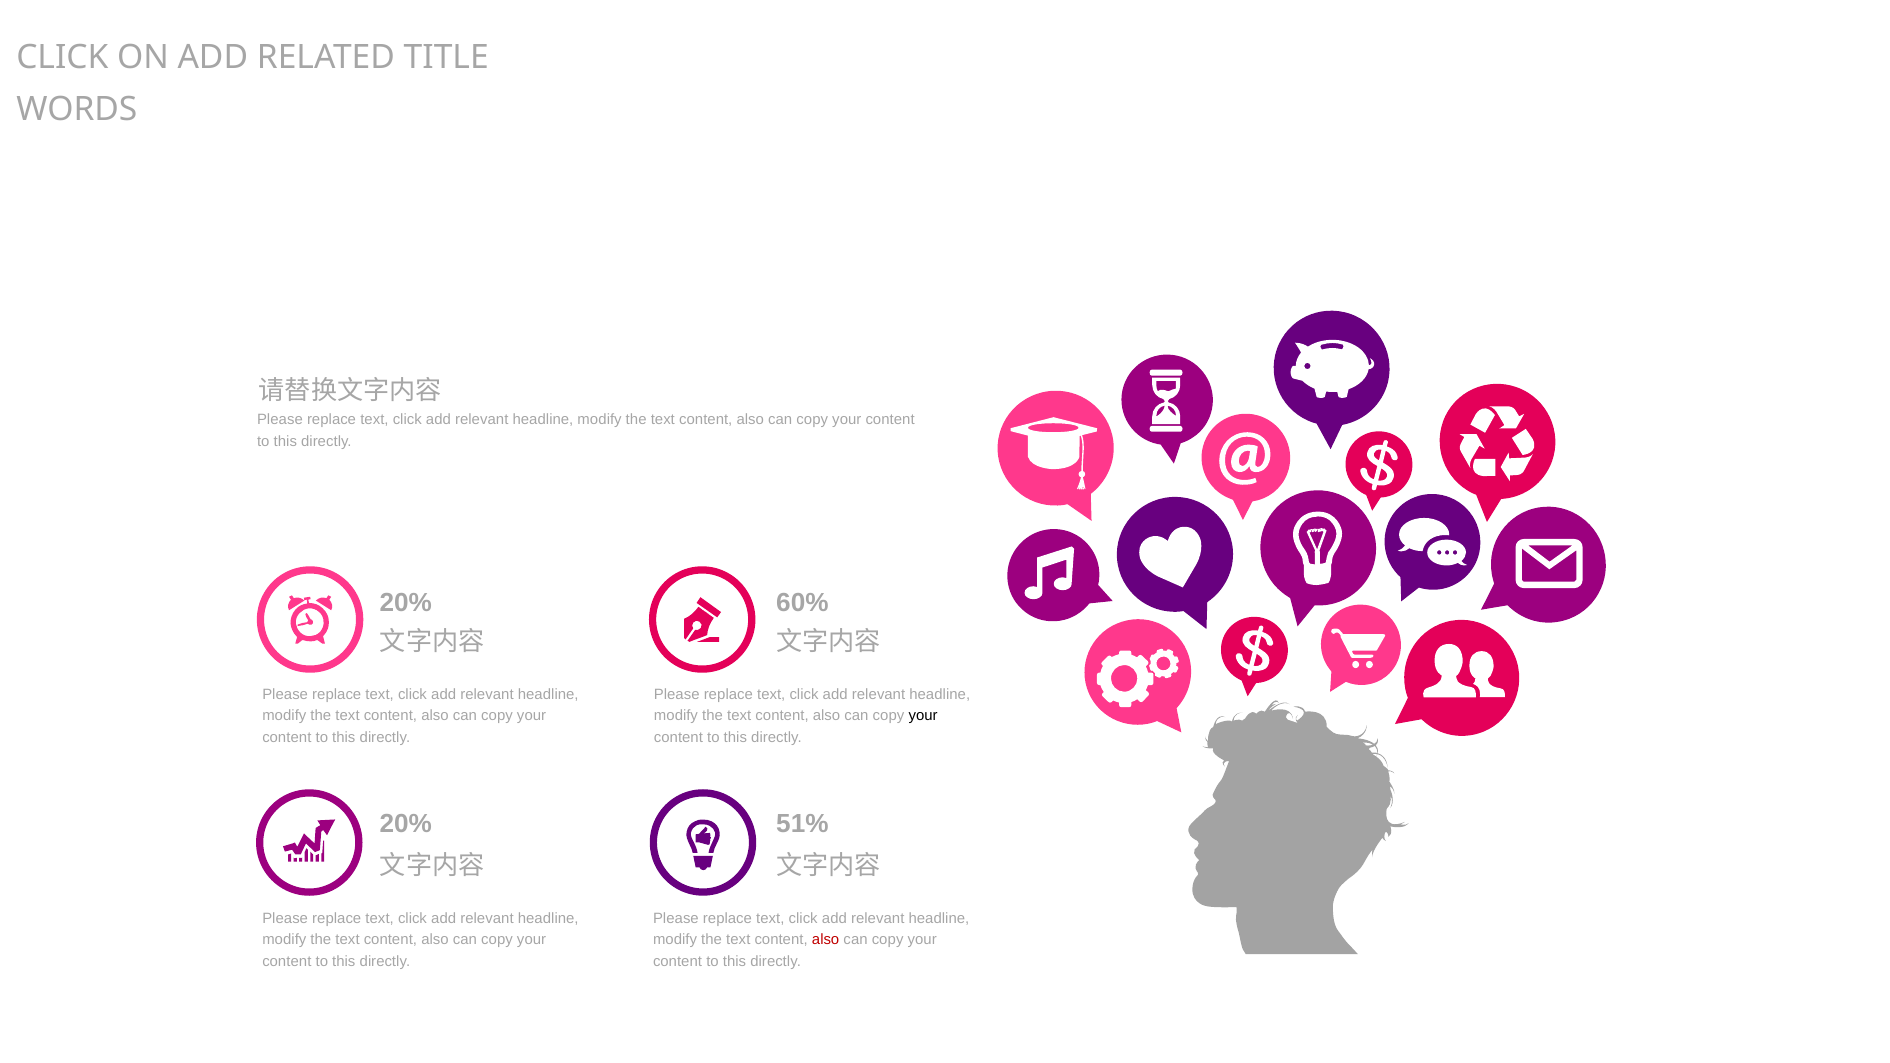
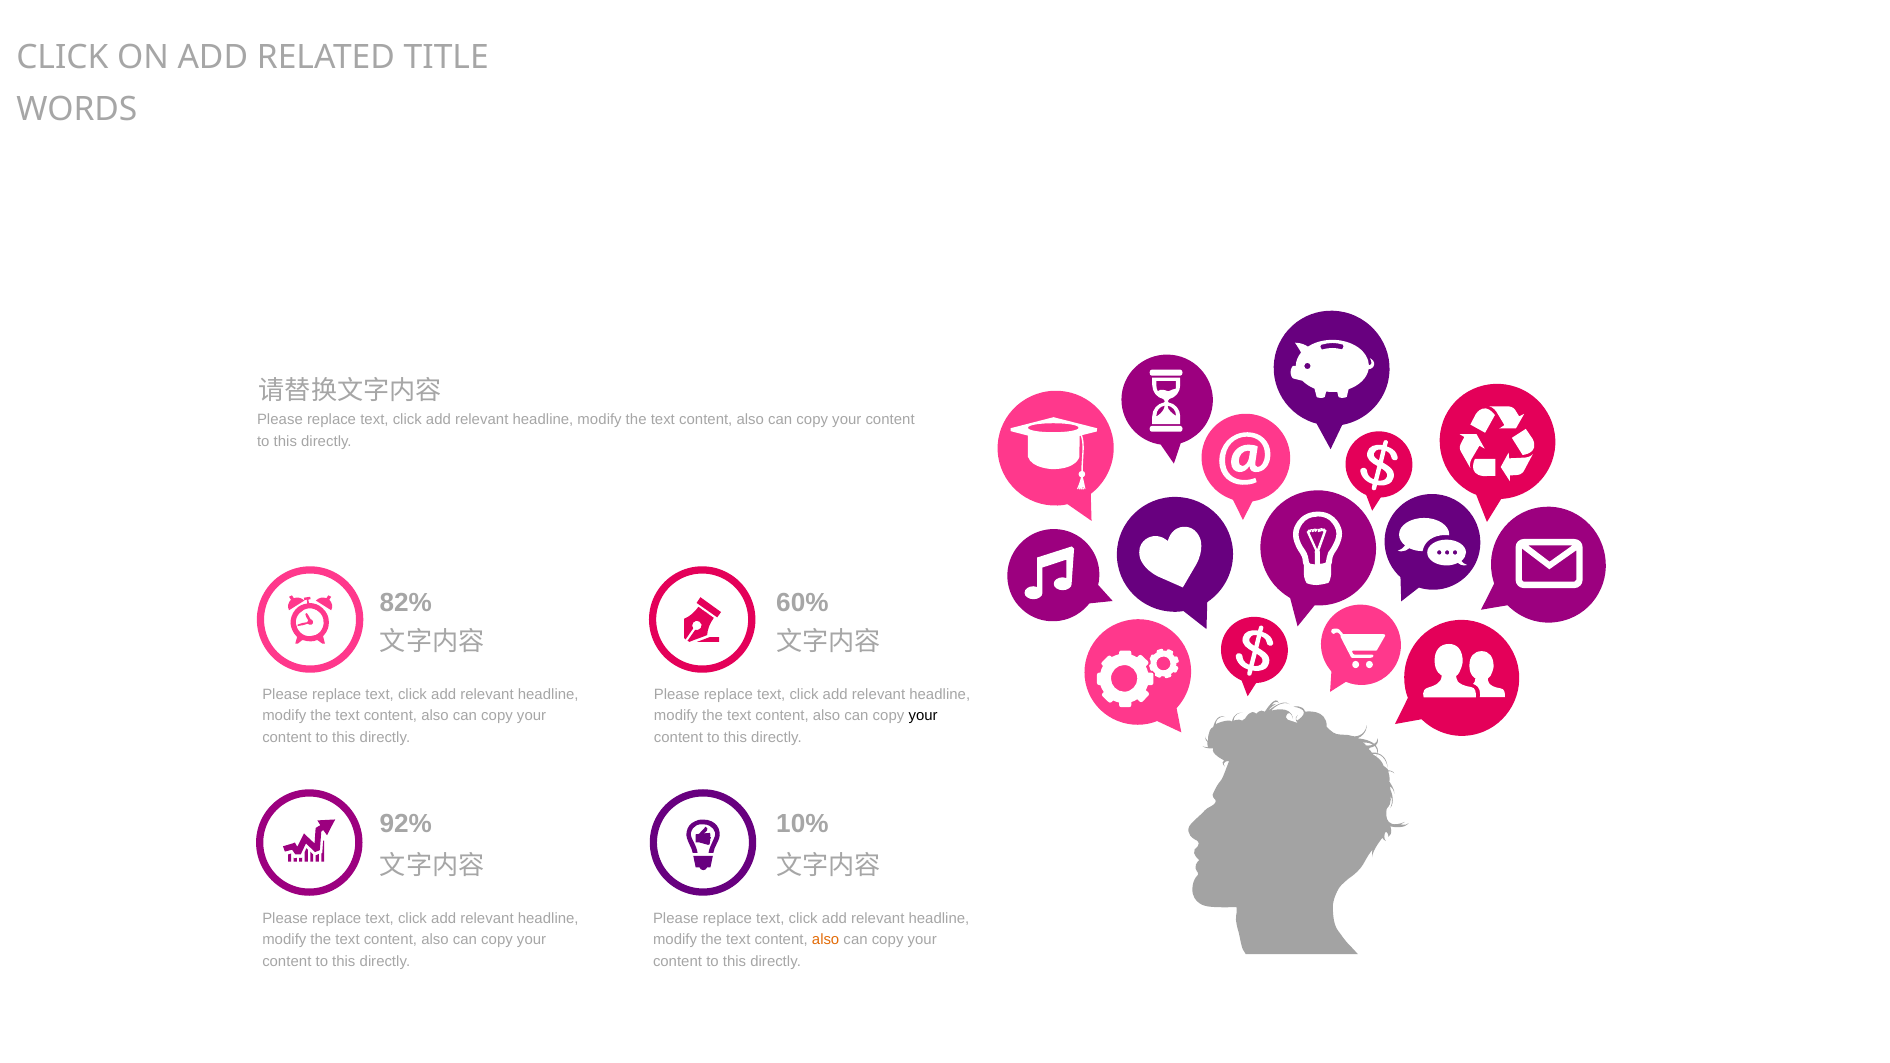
20% at (406, 602): 20% -> 82%
20% at (406, 824): 20% -> 92%
51%: 51% -> 10%
also at (826, 940) colour: red -> orange
